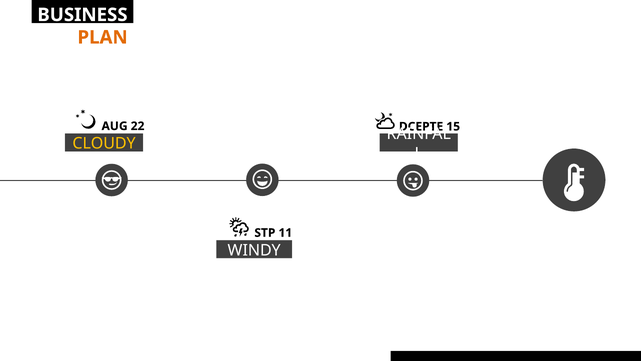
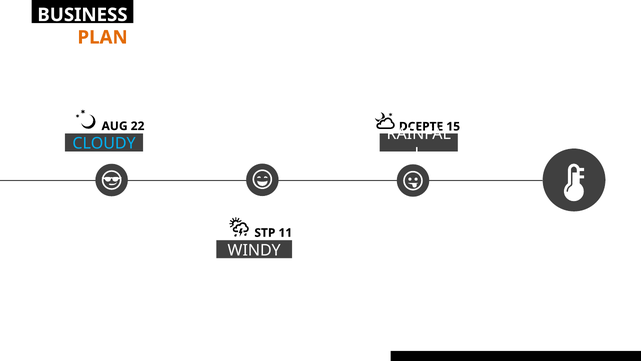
CLOUDY colour: yellow -> light blue
